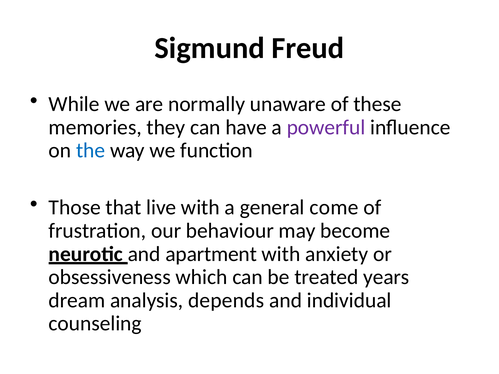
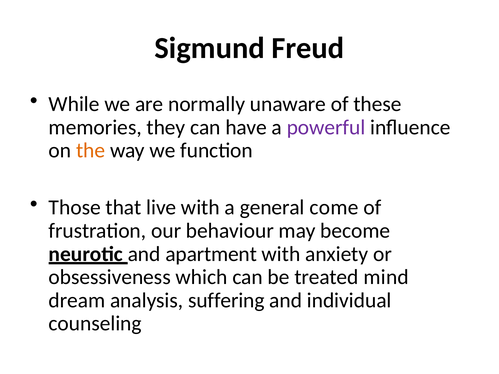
the colour: blue -> orange
years: years -> mind
depends: depends -> suffering
